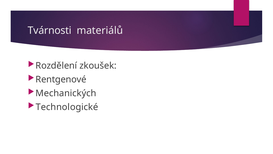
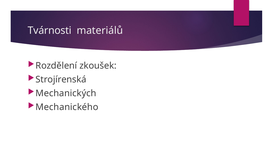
Rentgenové: Rentgenové -> Strojírenská
Technologické: Technologické -> Mechanického
